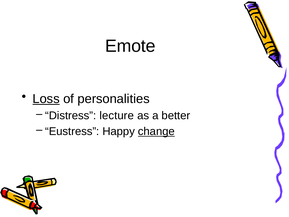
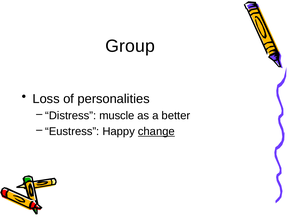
Emote: Emote -> Group
Loss underline: present -> none
lecture: lecture -> muscle
